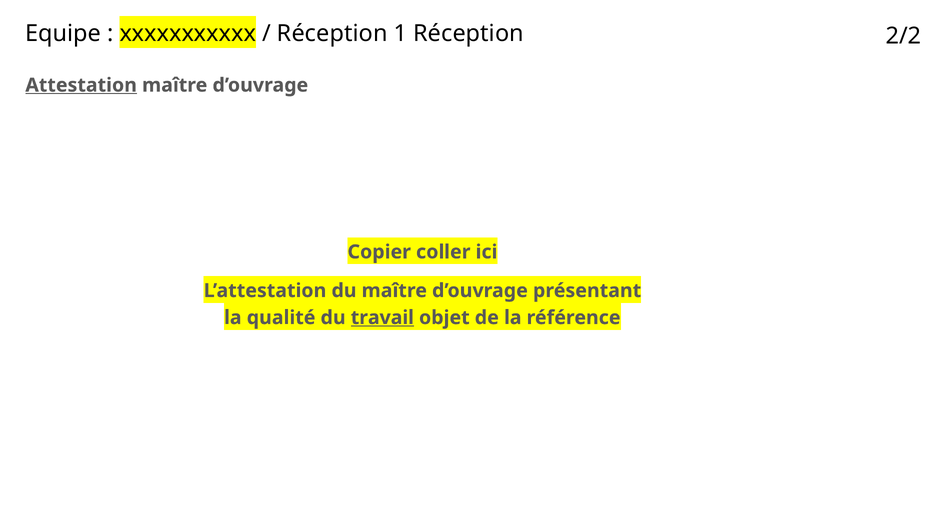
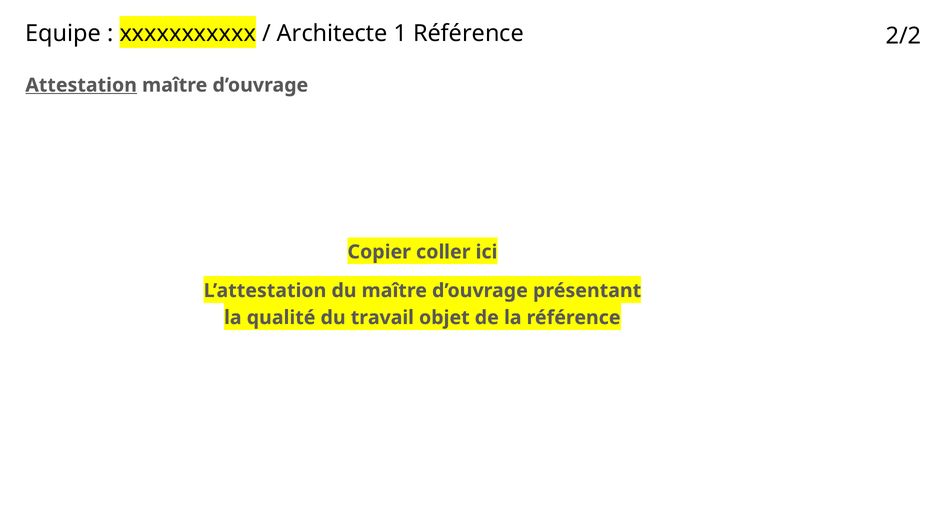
Réception at (332, 33): Réception -> Architecte
1 Réception: Réception -> Référence
travail underline: present -> none
